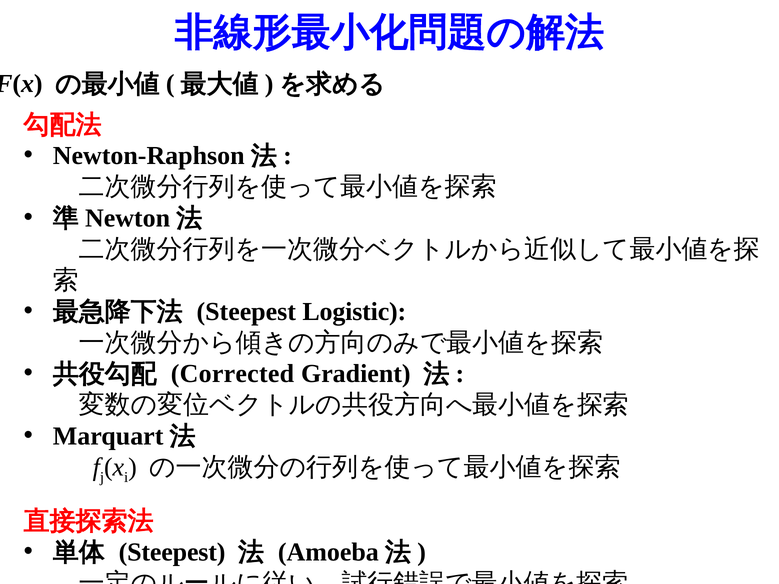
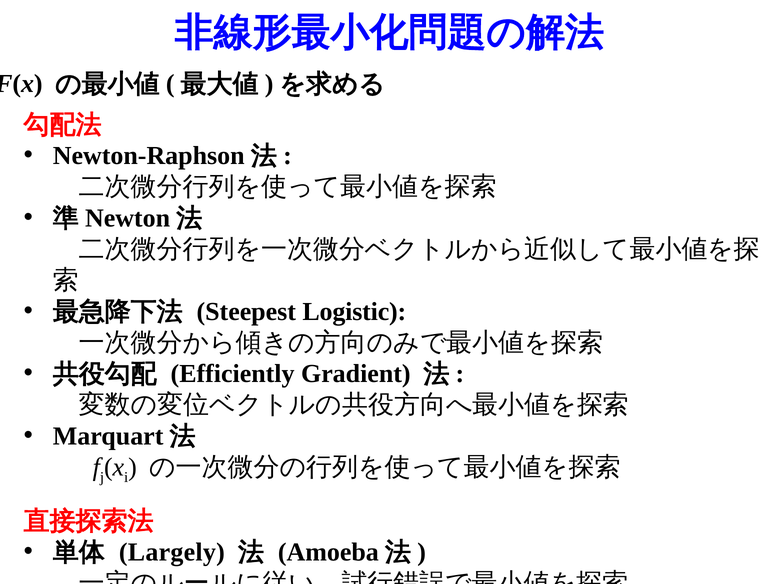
Corrected: Corrected -> Efficiently
Steepest at (172, 552): Steepest -> Largely
